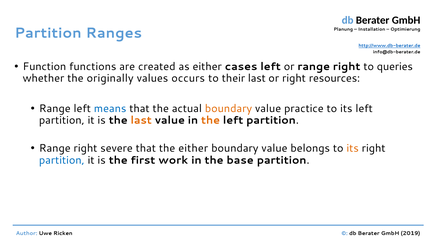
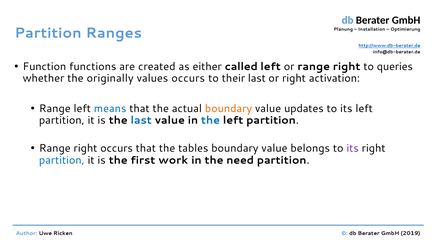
cases: cases -> called
resources: resources -> activation
practice: practice -> updates
last at (141, 120) colour: orange -> blue
the at (210, 120) colour: orange -> blue
right severe: severe -> occurs
the either: either -> tables
its at (353, 149) colour: orange -> purple
base: base -> need
